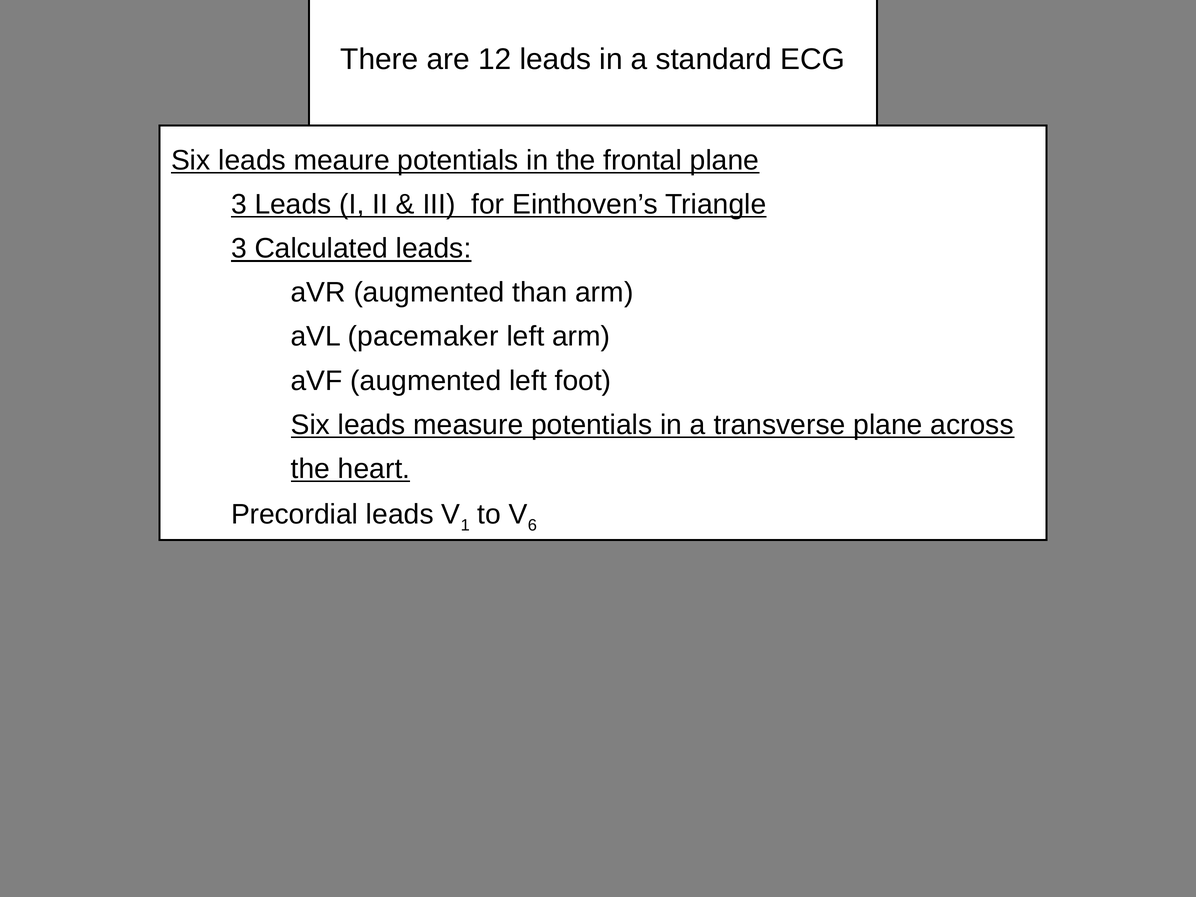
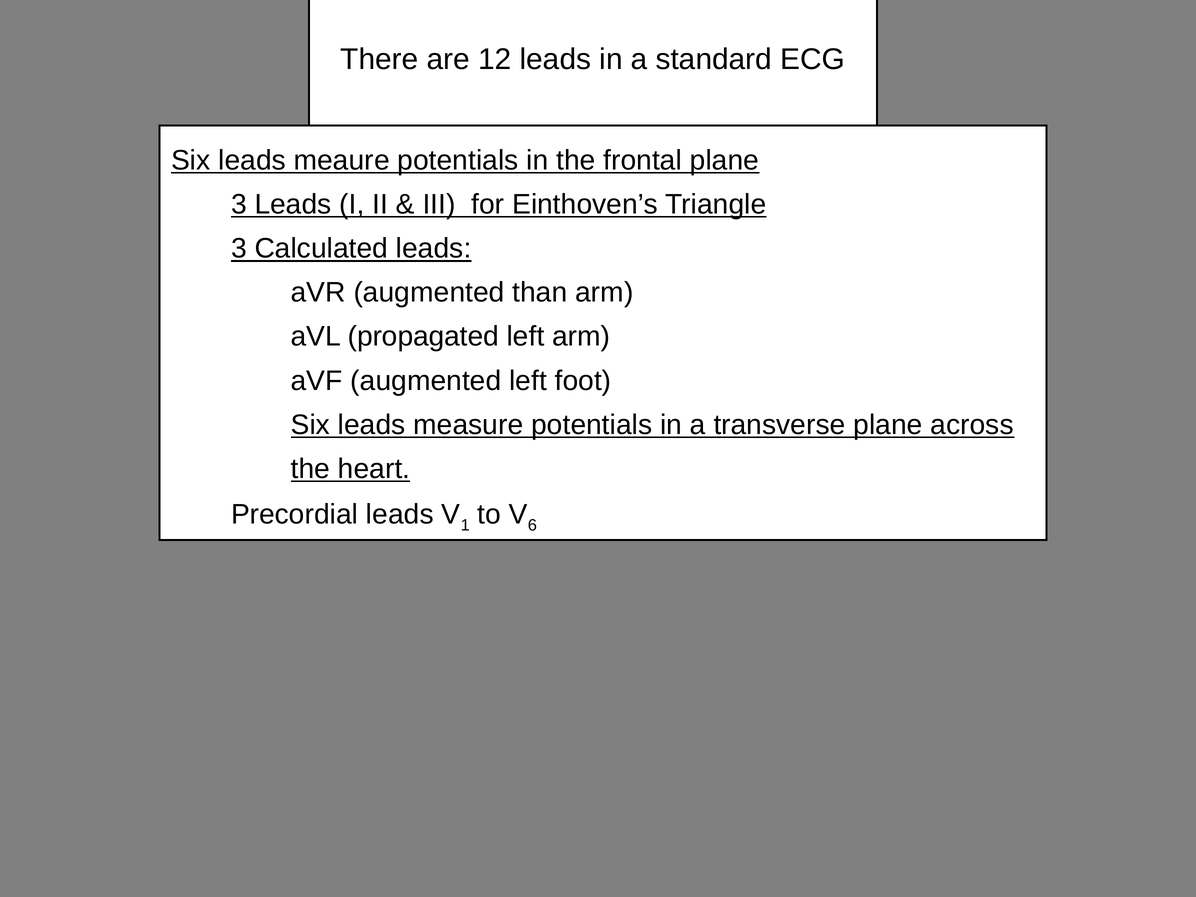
pacemaker: pacemaker -> propagated
